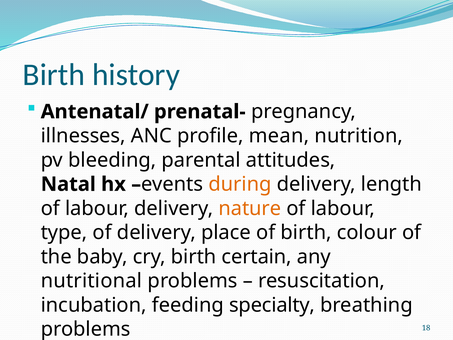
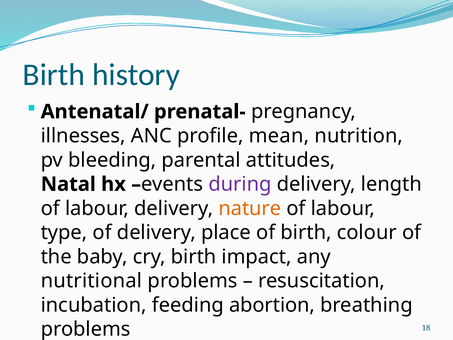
during colour: orange -> purple
certain: certain -> impact
specialty: specialty -> abortion
